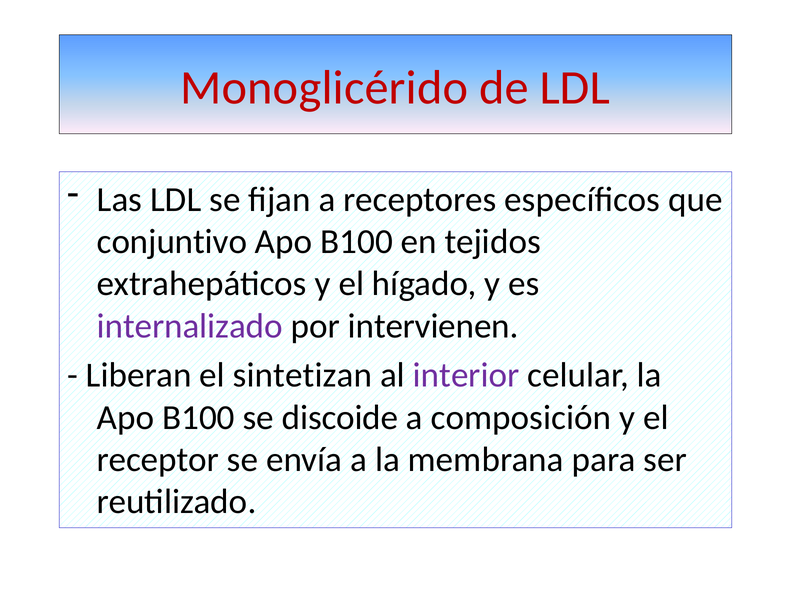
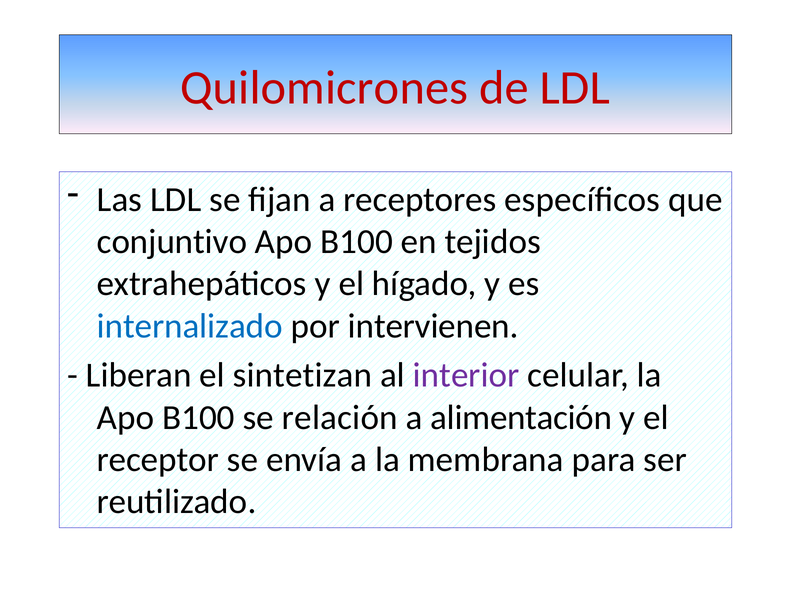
Monoglicérido: Monoglicérido -> Quilomicrones
internalizado colour: purple -> blue
discoide: discoide -> relación
composición: composición -> alimentación
